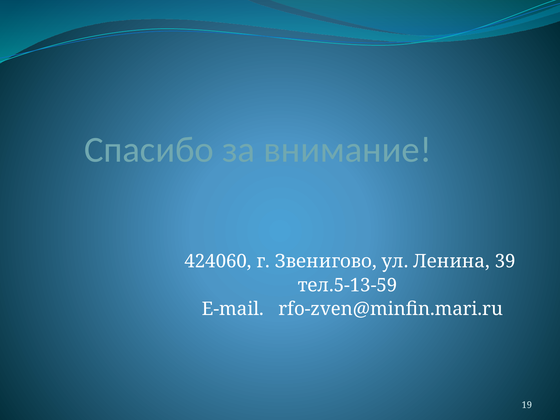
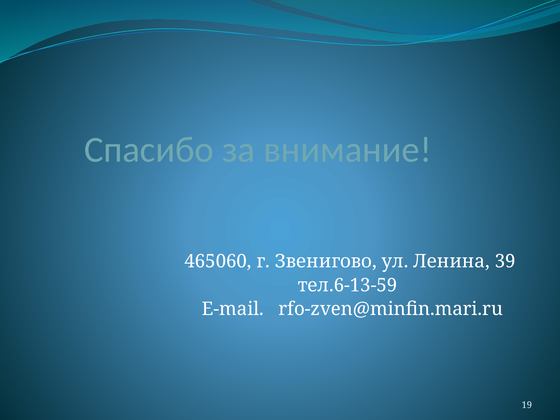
424060: 424060 -> 465060
тел.5-13-59: тел.5-13-59 -> тел.6-13-59
